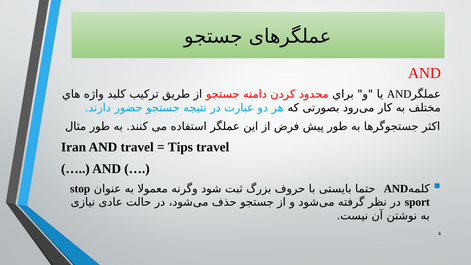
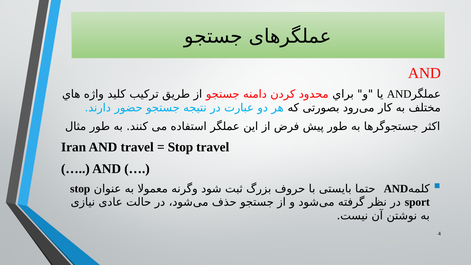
Tips at (180, 147): Tips -> Stop
